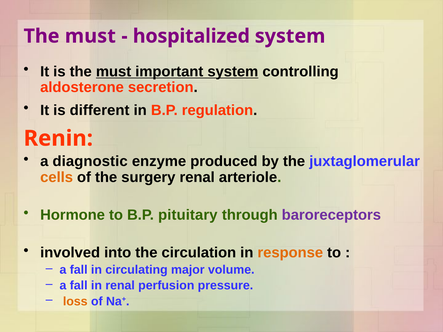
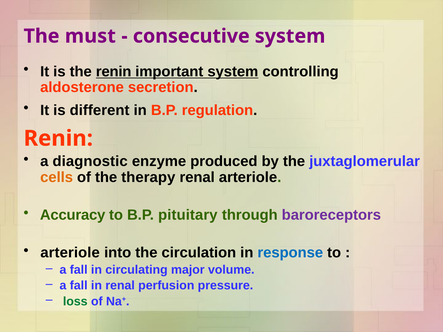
hospitalized: hospitalized -> consecutive
is the must: must -> renin
surgery: surgery -> therapy
Hormone: Hormone -> Accuracy
involved at (70, 253): involved -> arteriole
response colour: orange -> blue
loss colour: orange -> green
